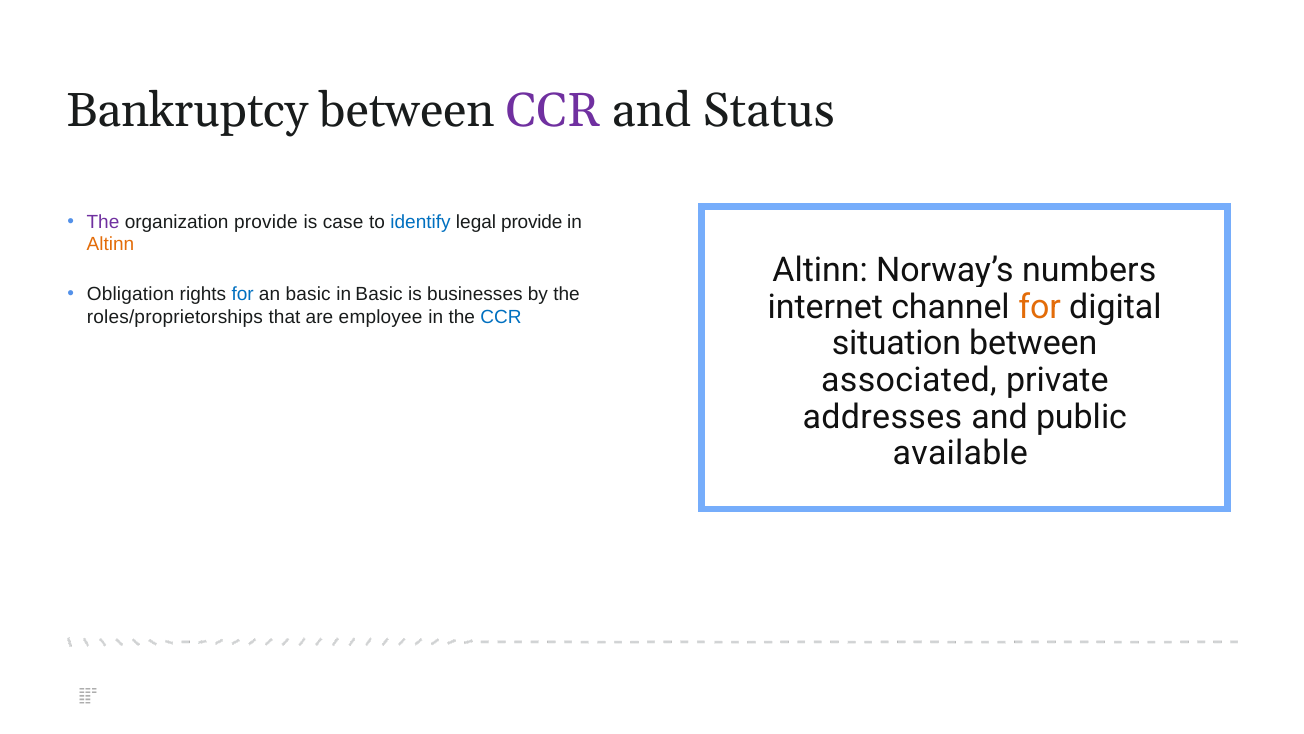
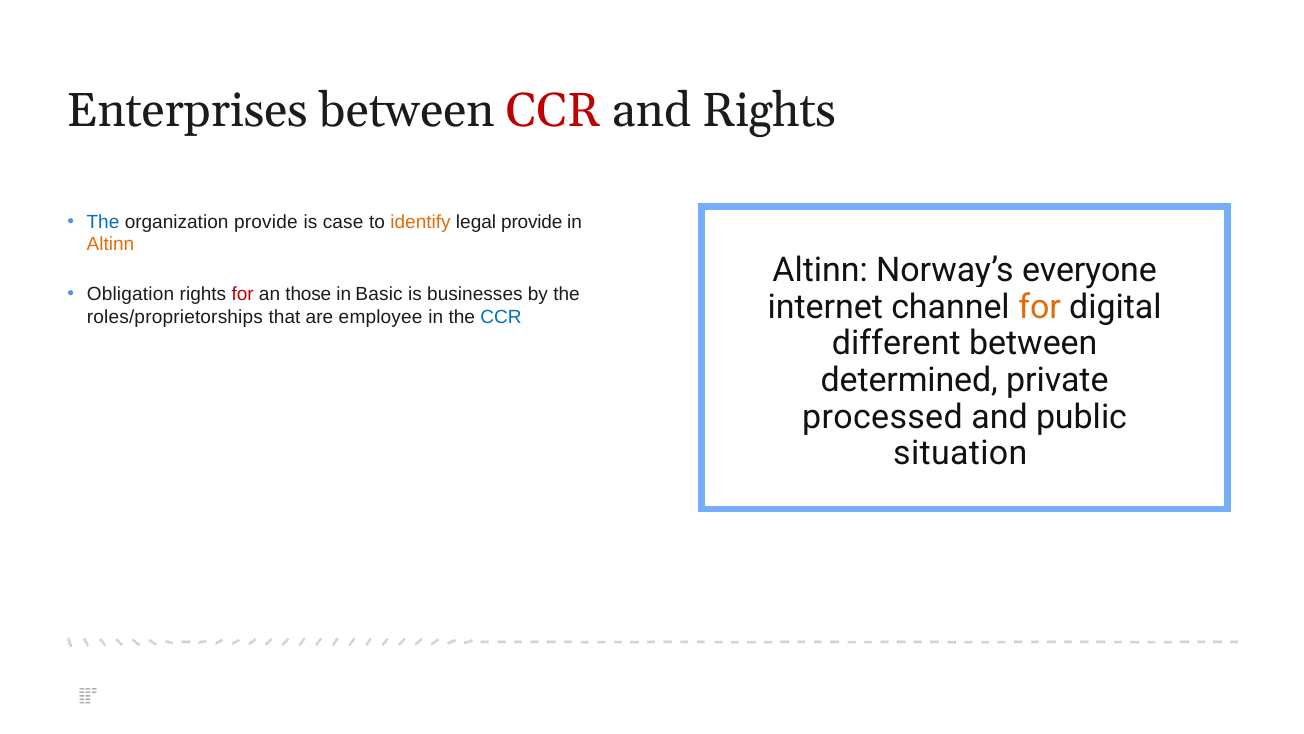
Bankruptcy: Bankruptcy -> Enterprises
CCR at (553, 111) colour: purple -> red
and Status: Status -> Rights
The at (103, 222) colour: purple -> blue
identify colour: blue -> orange
numbers: numbers -> everyone
for at (243, 295) colour: blue -> red
an basic: basic -> those
situation: situation -> different
associated: associated -> determined
addresses: addresses -> processed
available: available -> situation
